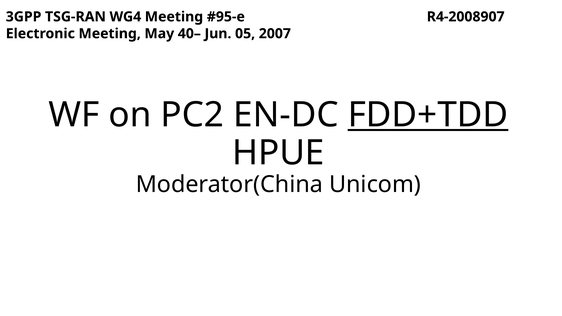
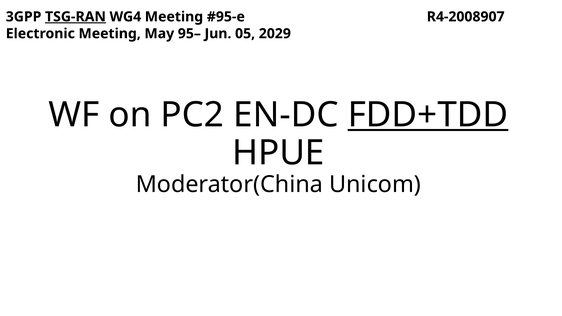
TSG-RAN underline: none -> present
40–: 40– -> 95–
2007: 2007 -> 2029
